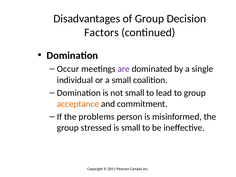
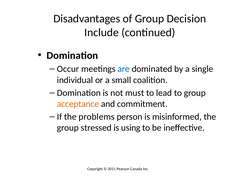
Factors: Factors -> Include
are colour: purple -> blue
not small: small -> must
is small: small -> using
